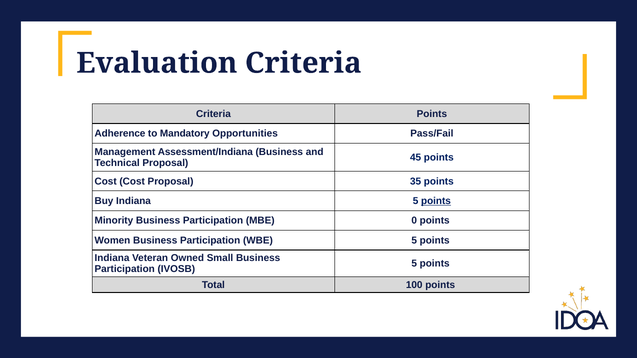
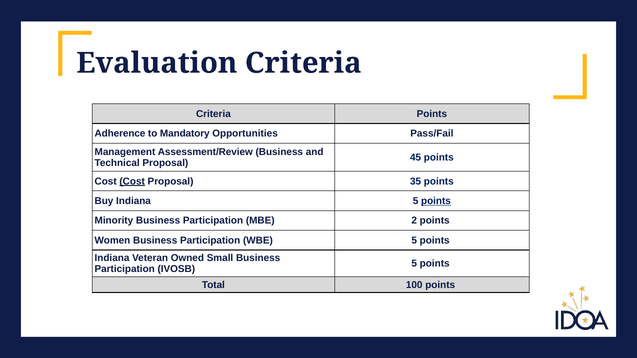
Assessment/Indiana: Assessment/Indiana -> Assessment/Review
Cost at (132, 181) underline: none -> present
0: 0 -> 2
